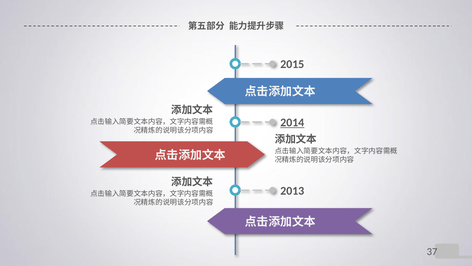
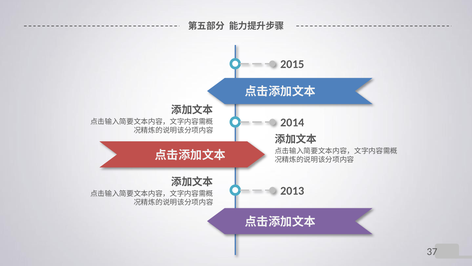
2014 underline: present -> none
